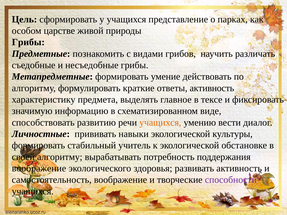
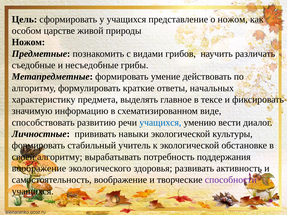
о парках: парках -> ножом
Грибы at (28, 42): Грибы -> Ножом
ответы активность: активность -> начальных
учащихся at (160, 123) colour: orange -> blue
